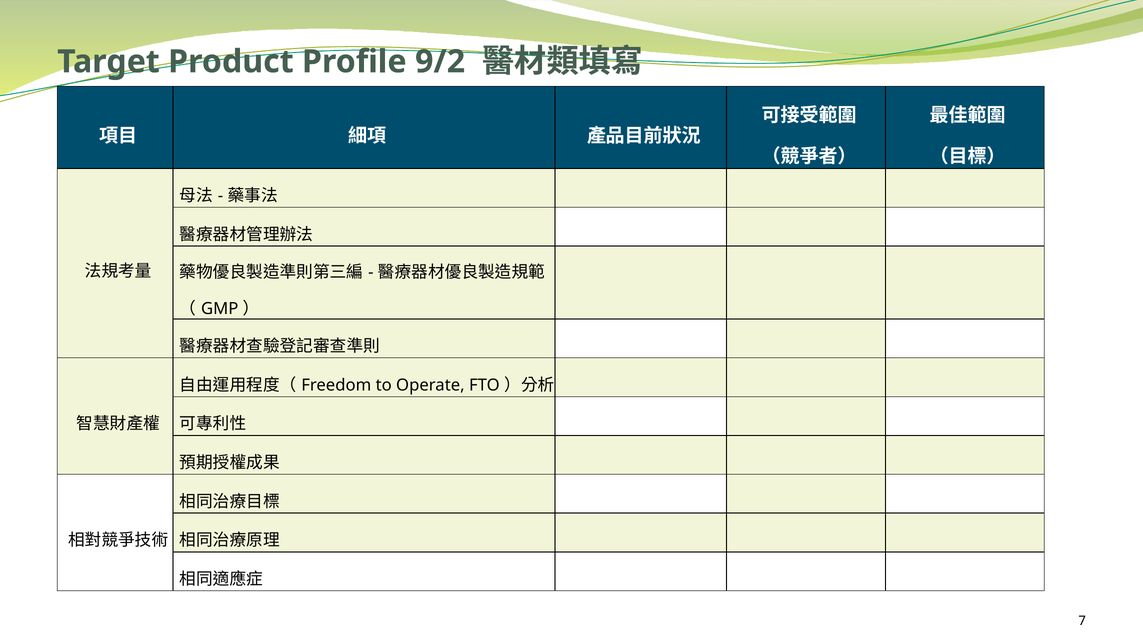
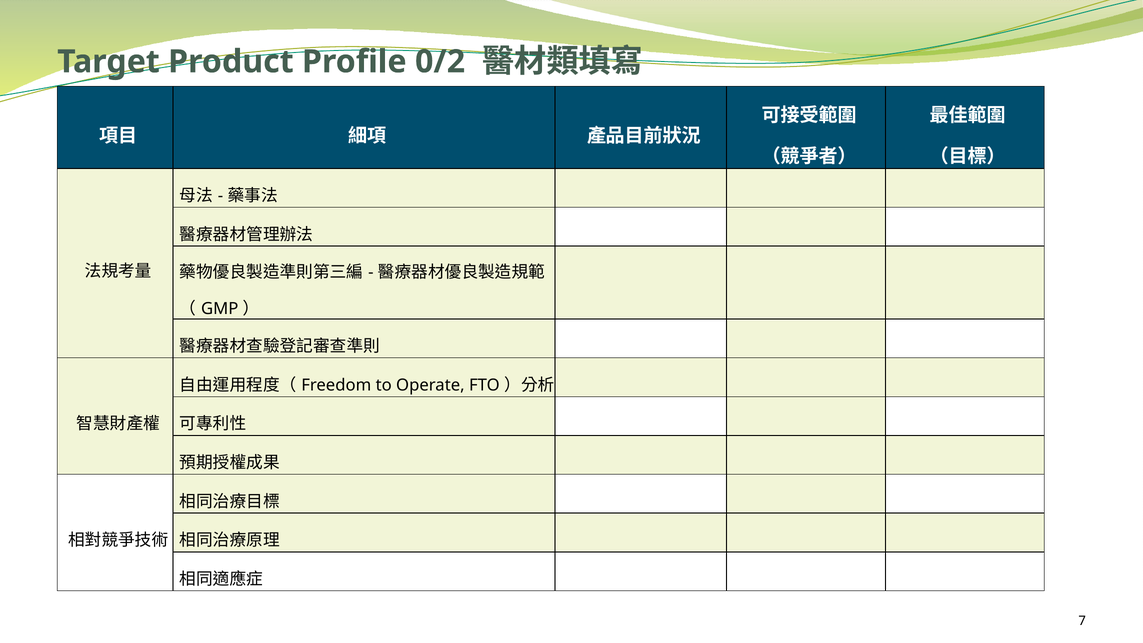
9/2: 9/2 -> 0/2
